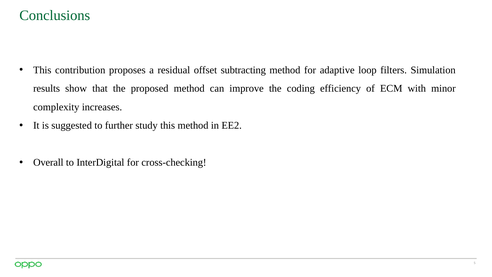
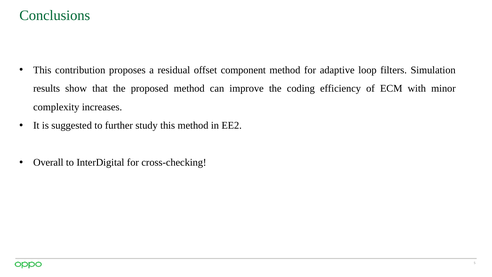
subtracting: subtracting -> component
